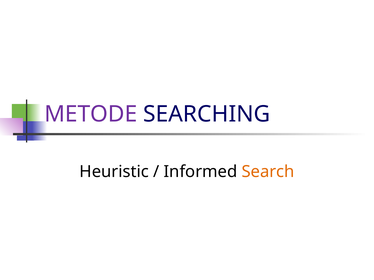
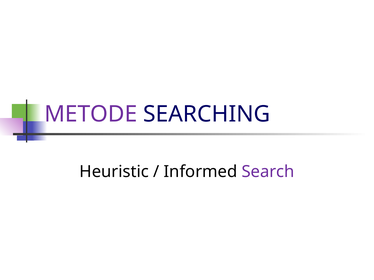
Search colour: orange -> purple
